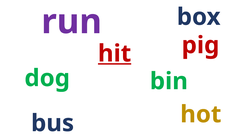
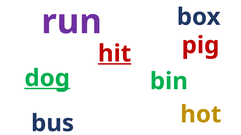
dog underline: none -> present
